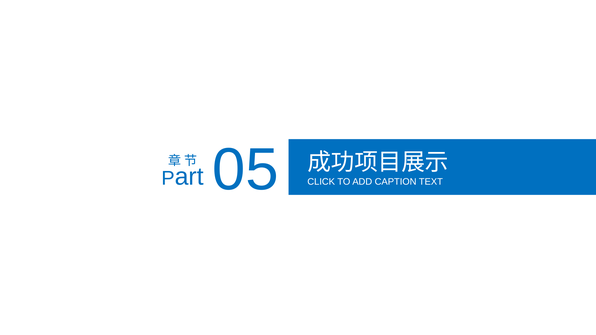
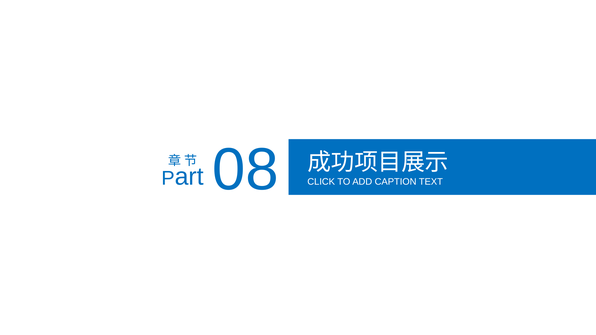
05: 05 -> 08
